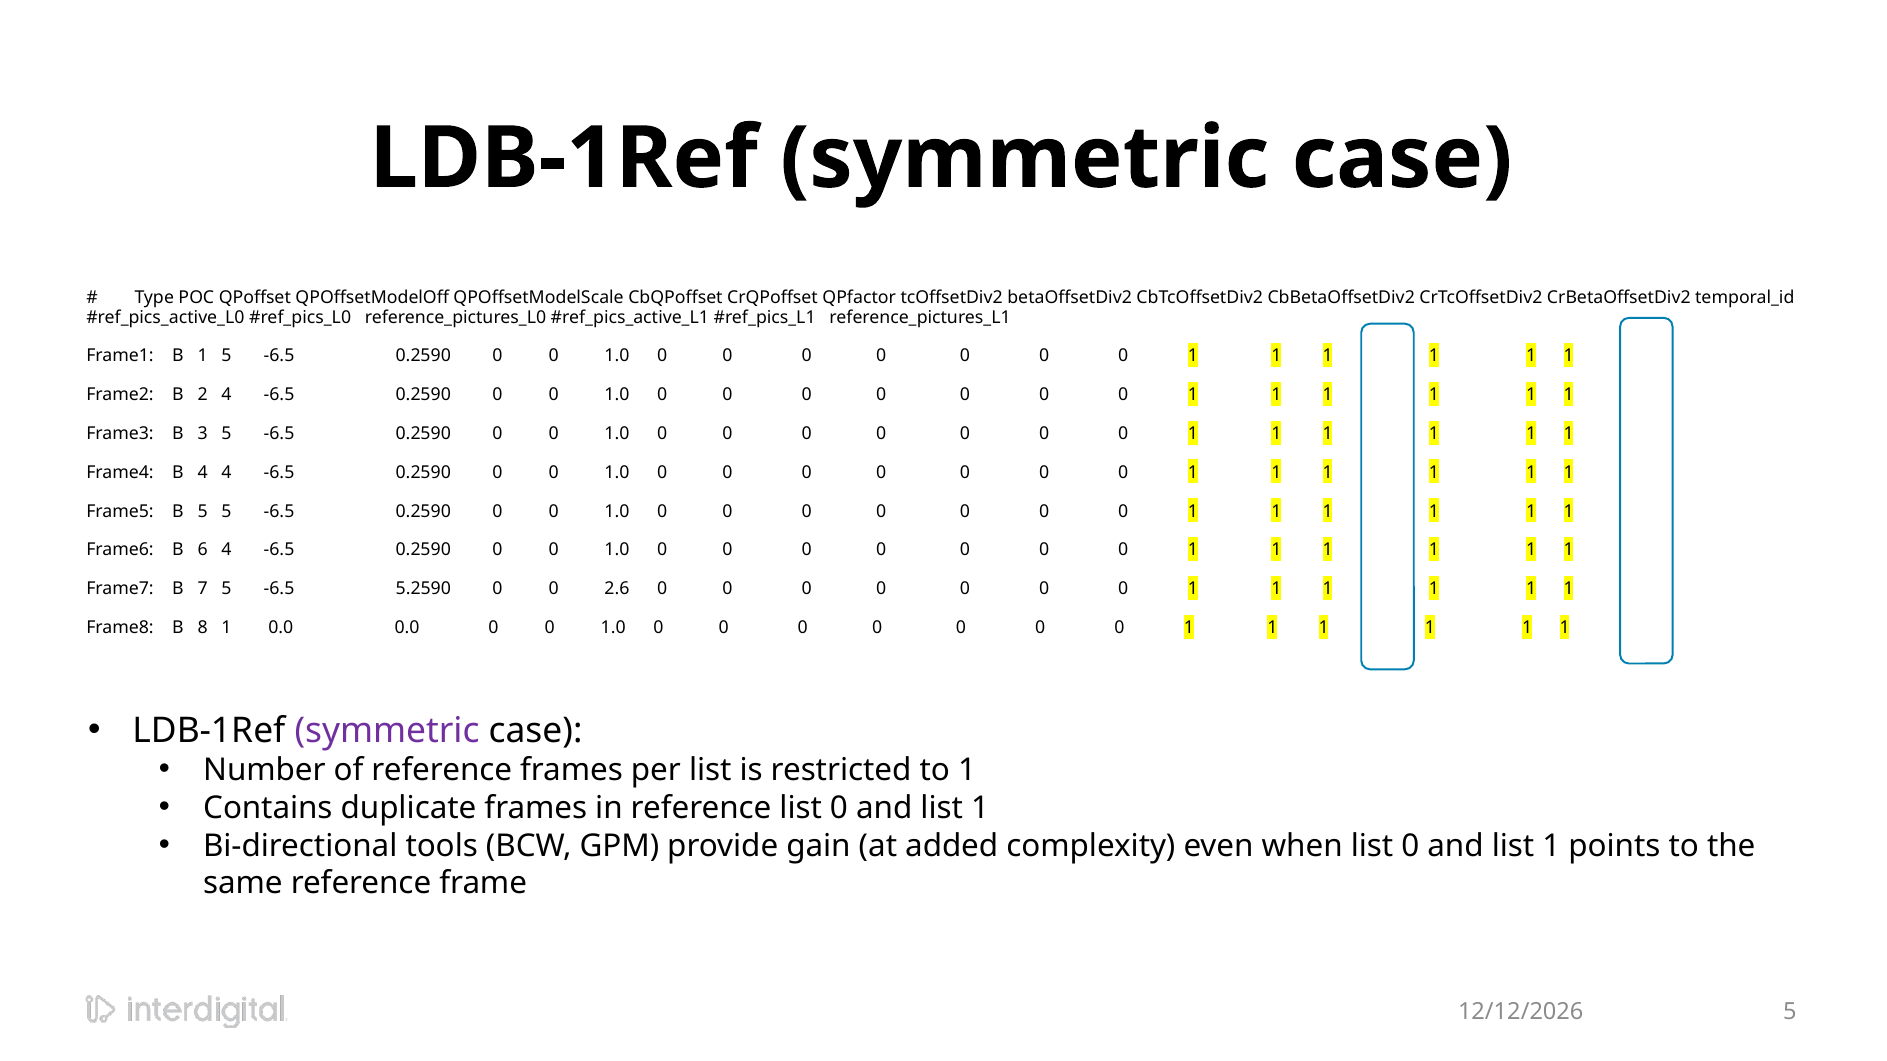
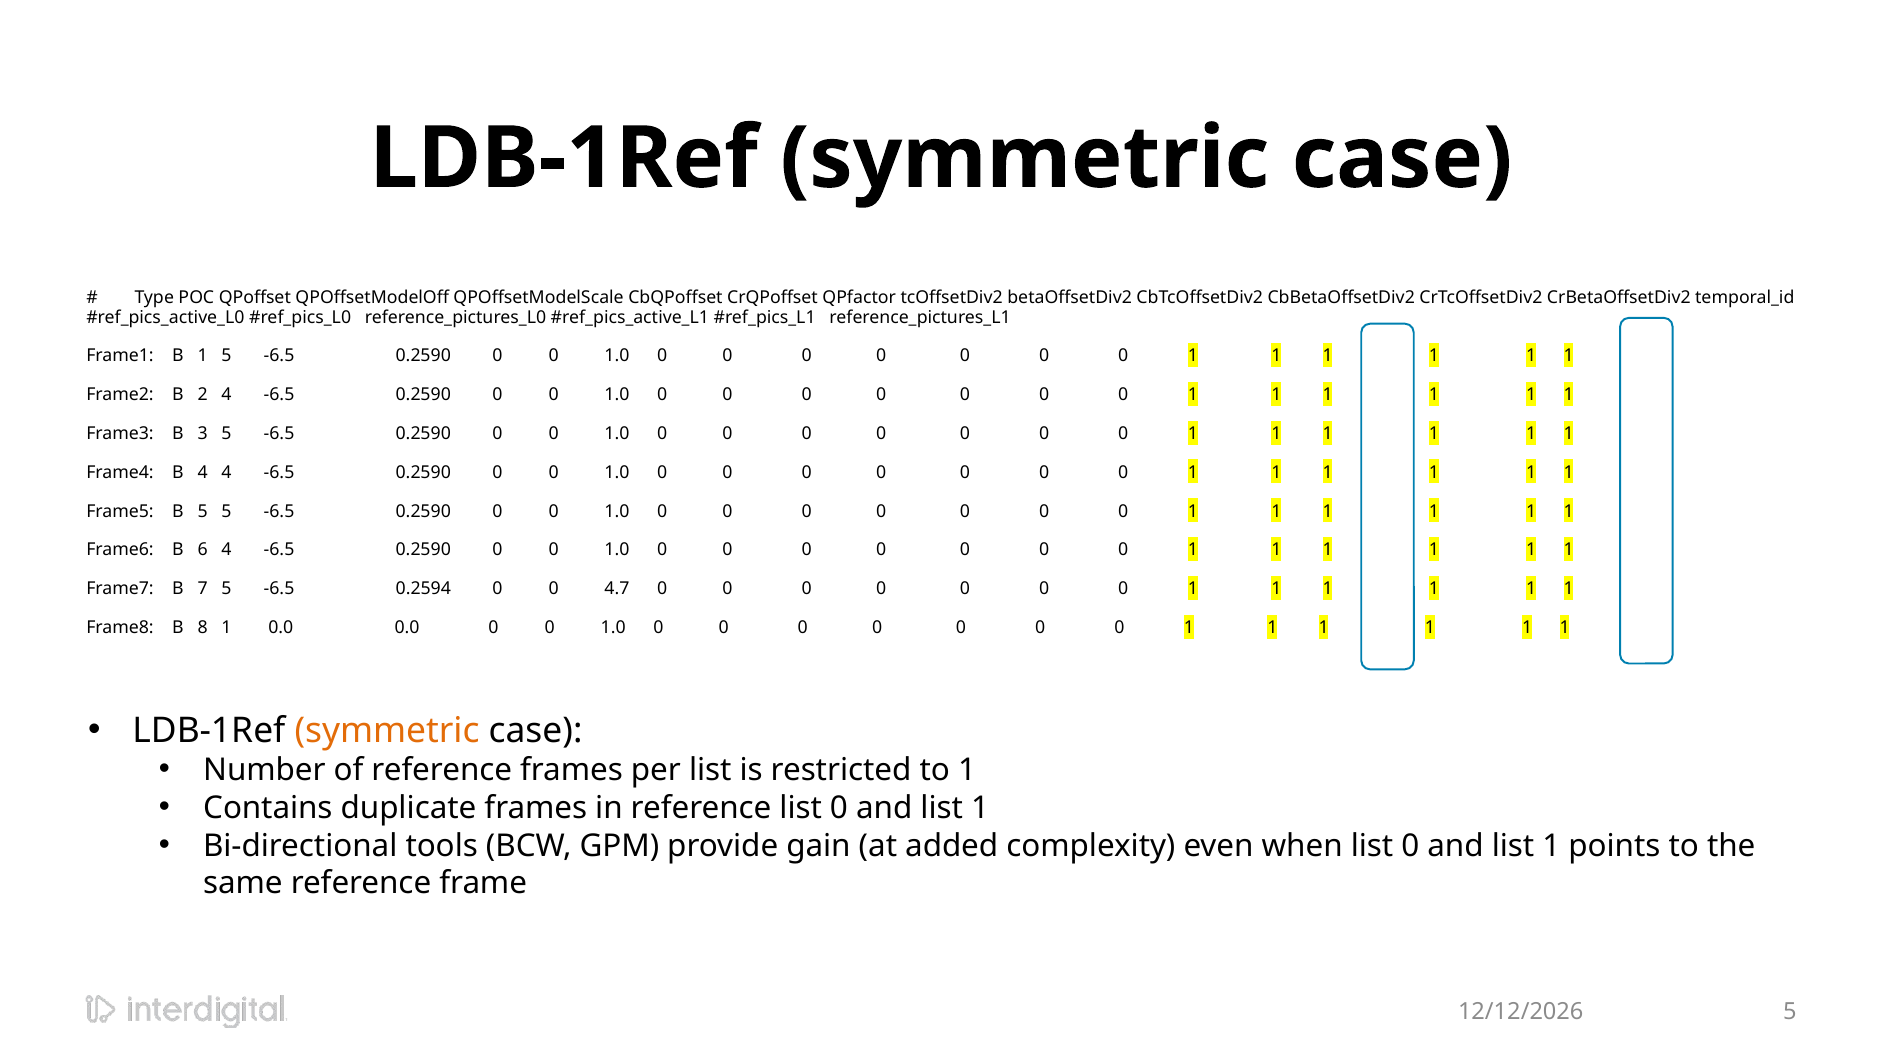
5.2590: 5.2590 -> 0.2594
2.6: 2.6 -> 4.7
symmetric at (387, 731) colour: purple -> orange
